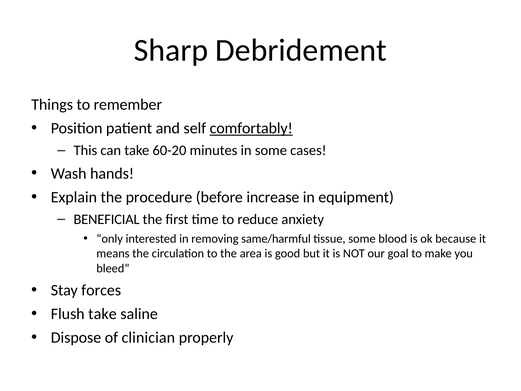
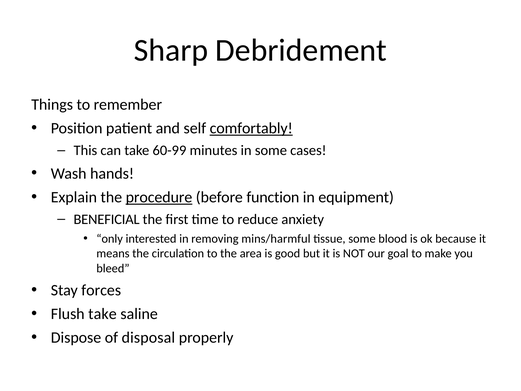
60-20: 60-20 -> 60-99
procedure underline: none -> present
increase: increase -> function
same/harmful: same/harmful -> mins/harmful
clinician: clinician -> disposal
